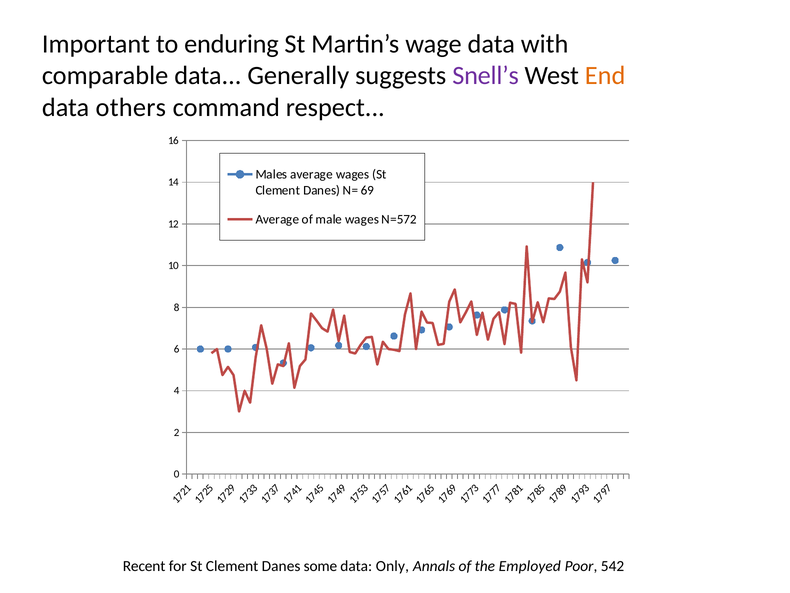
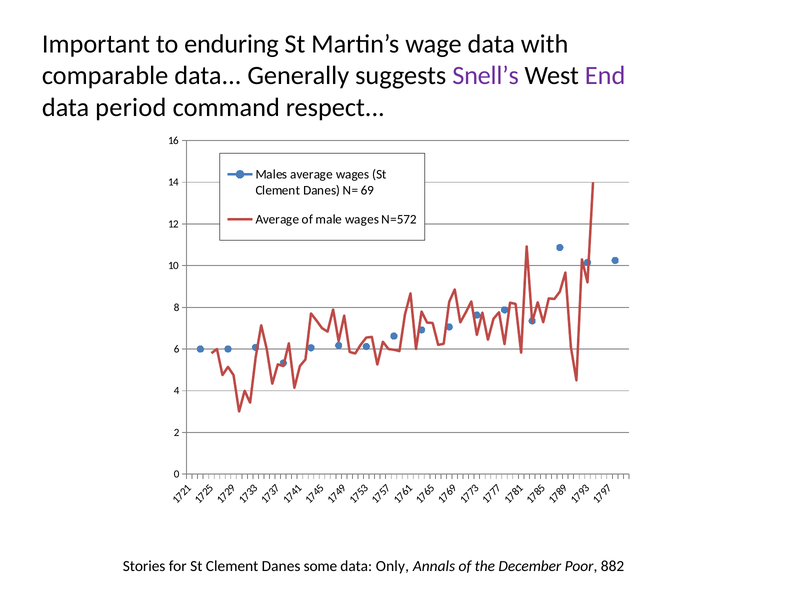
End colour: orange -> purple
others: others -> period
Recent: Recent -> Stories
Employed: Employed -> December
542: 542 -> 882
